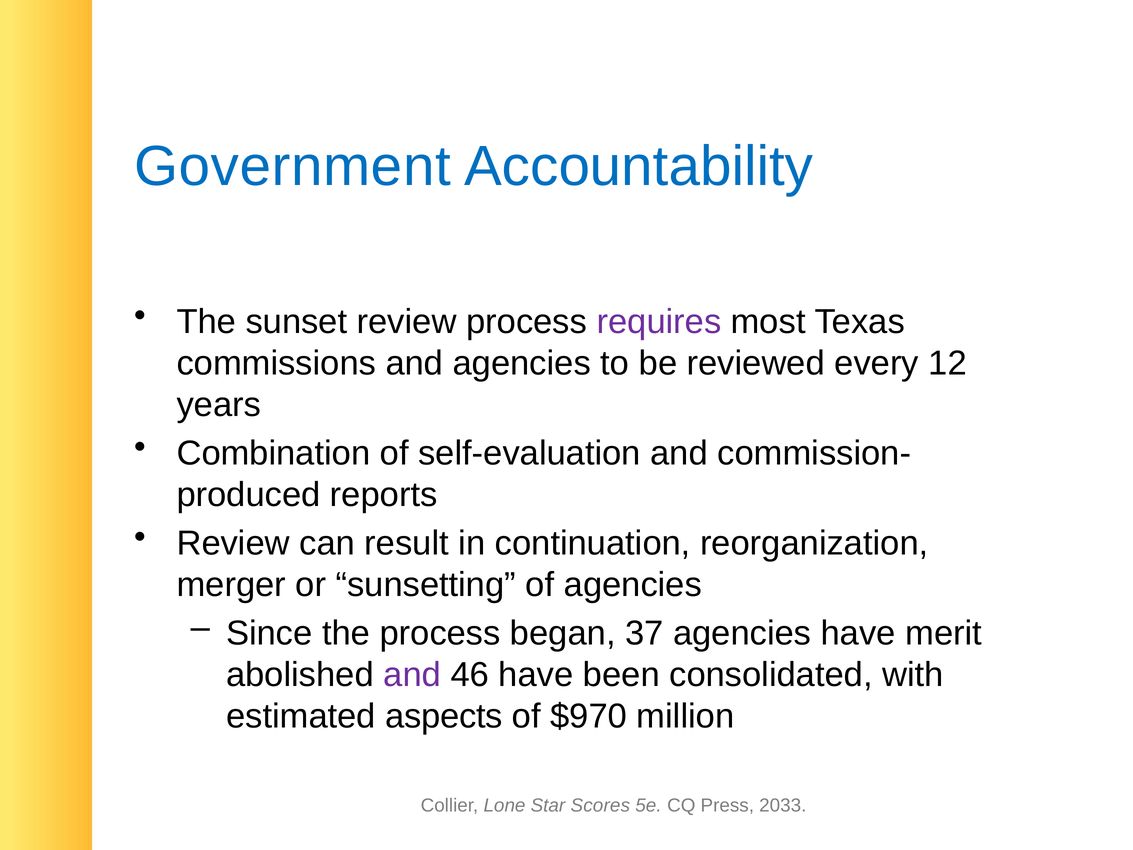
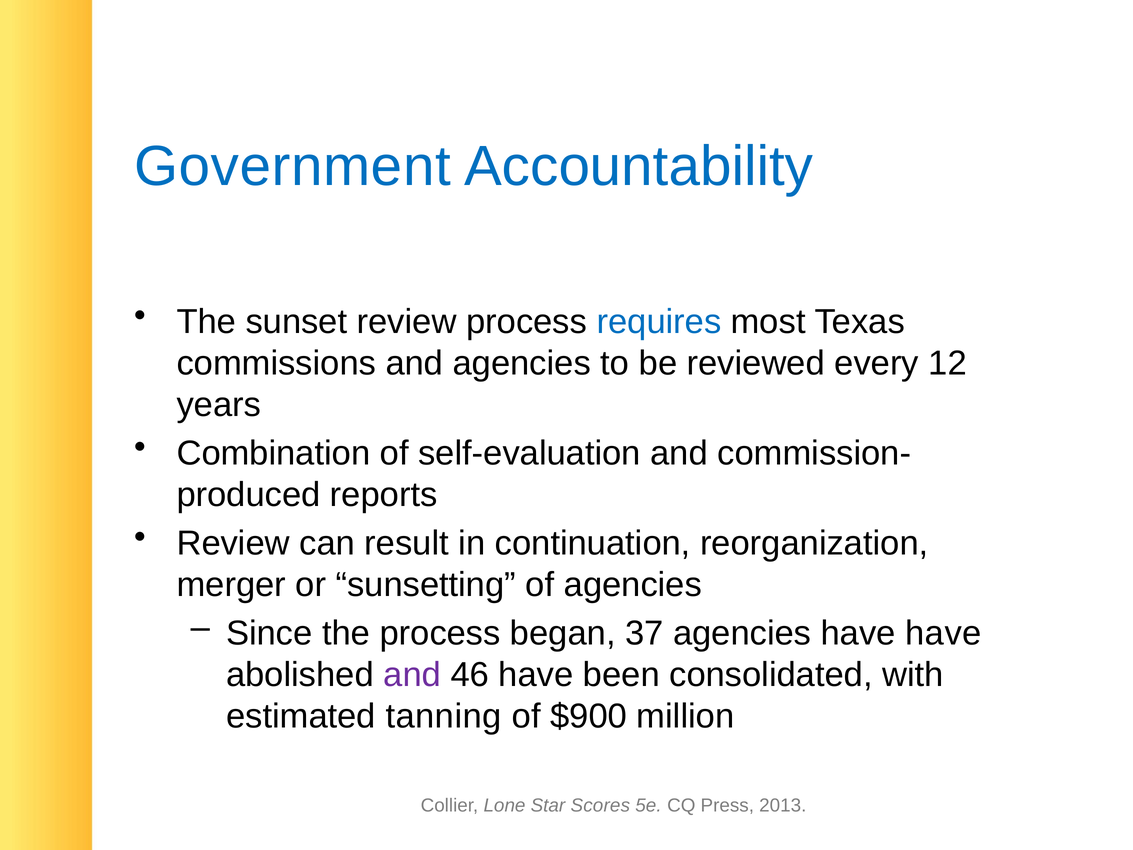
requires colour: purple -> blue
have merit: merit -> have
aspects: aspects -> tanning
$970: $970 -> $900
2033: 2033 -> 2013
